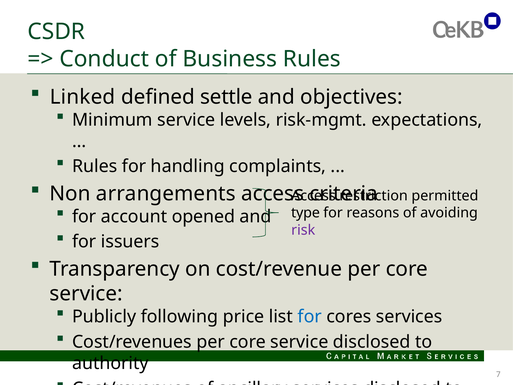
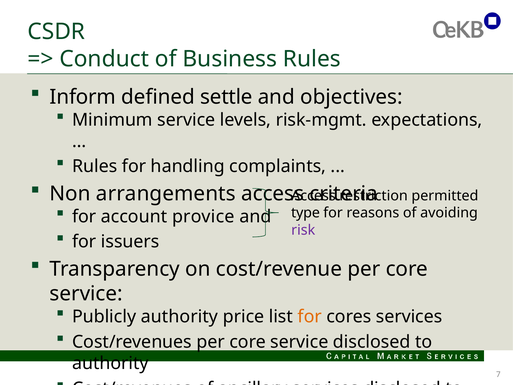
Linked: Linked -> Inform
opened: opened -> provice
Publicly following: following -> authority
for at (310, 316) colour: blue -> orange
